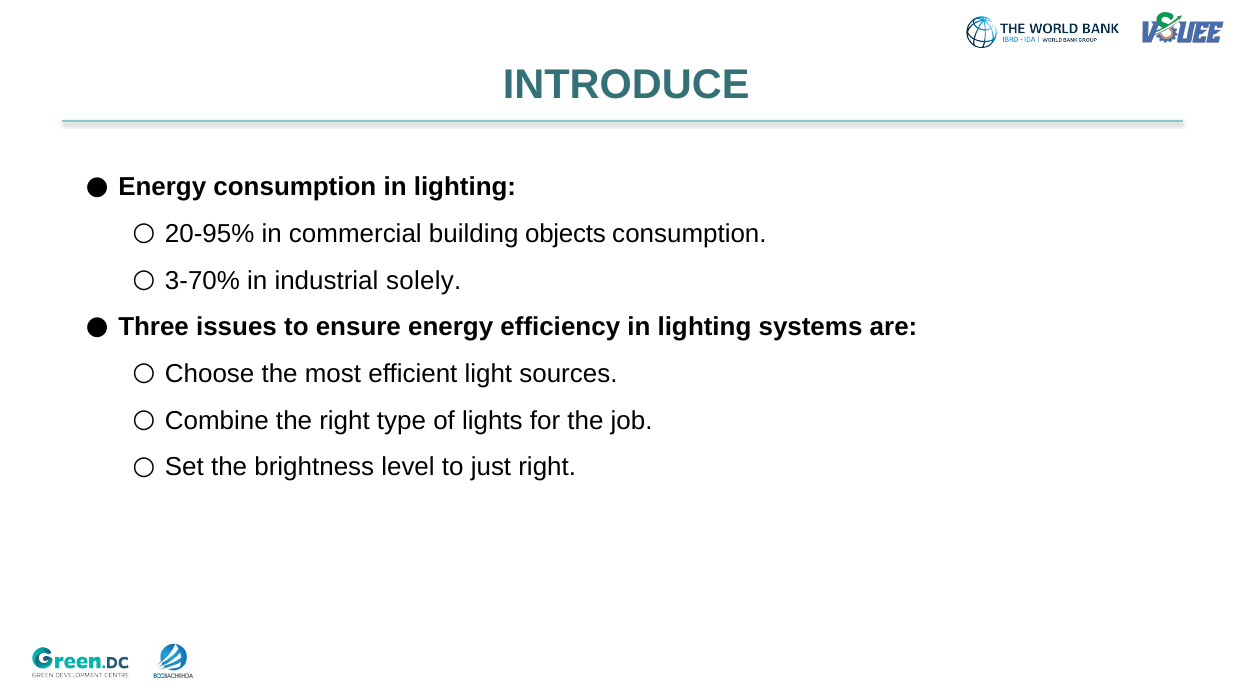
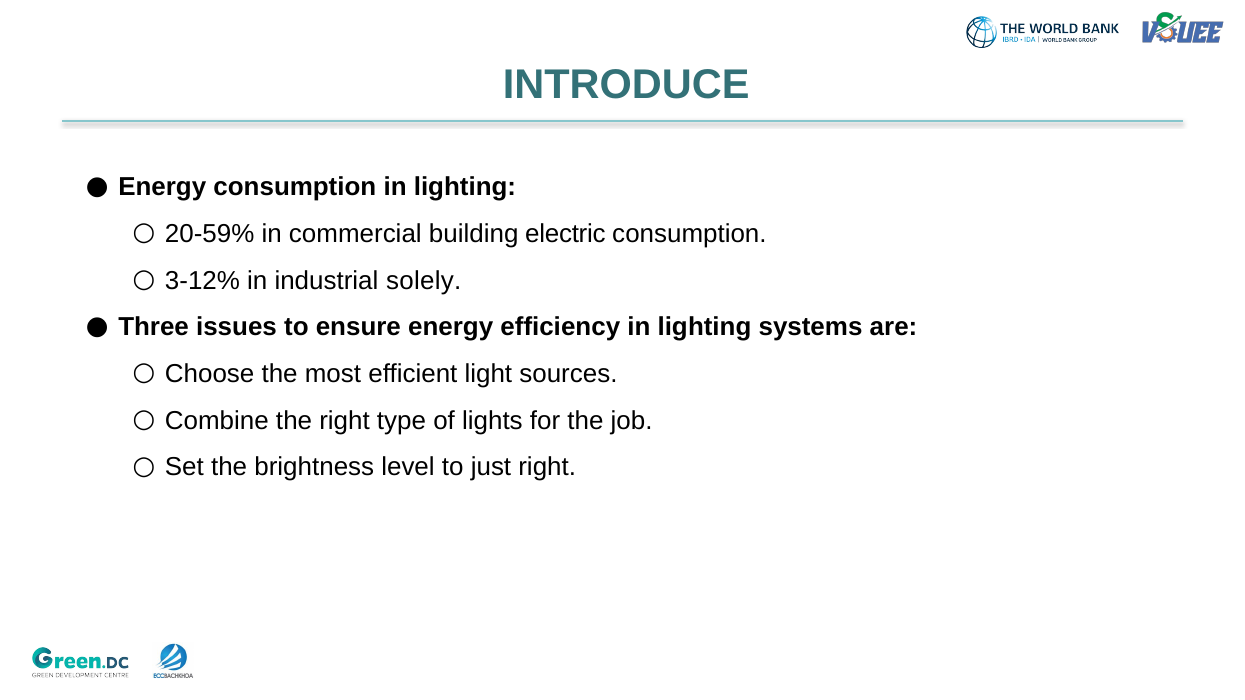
20-95%: 20-95% -> 20-59%
objects: objects -> electric
3-70%: 3-70% -> 3-12%
